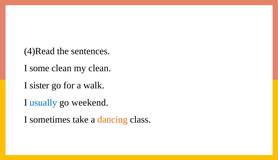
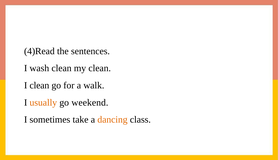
some: some -> wash
I sister: sister -> clean
usually colour: blue -> orange
